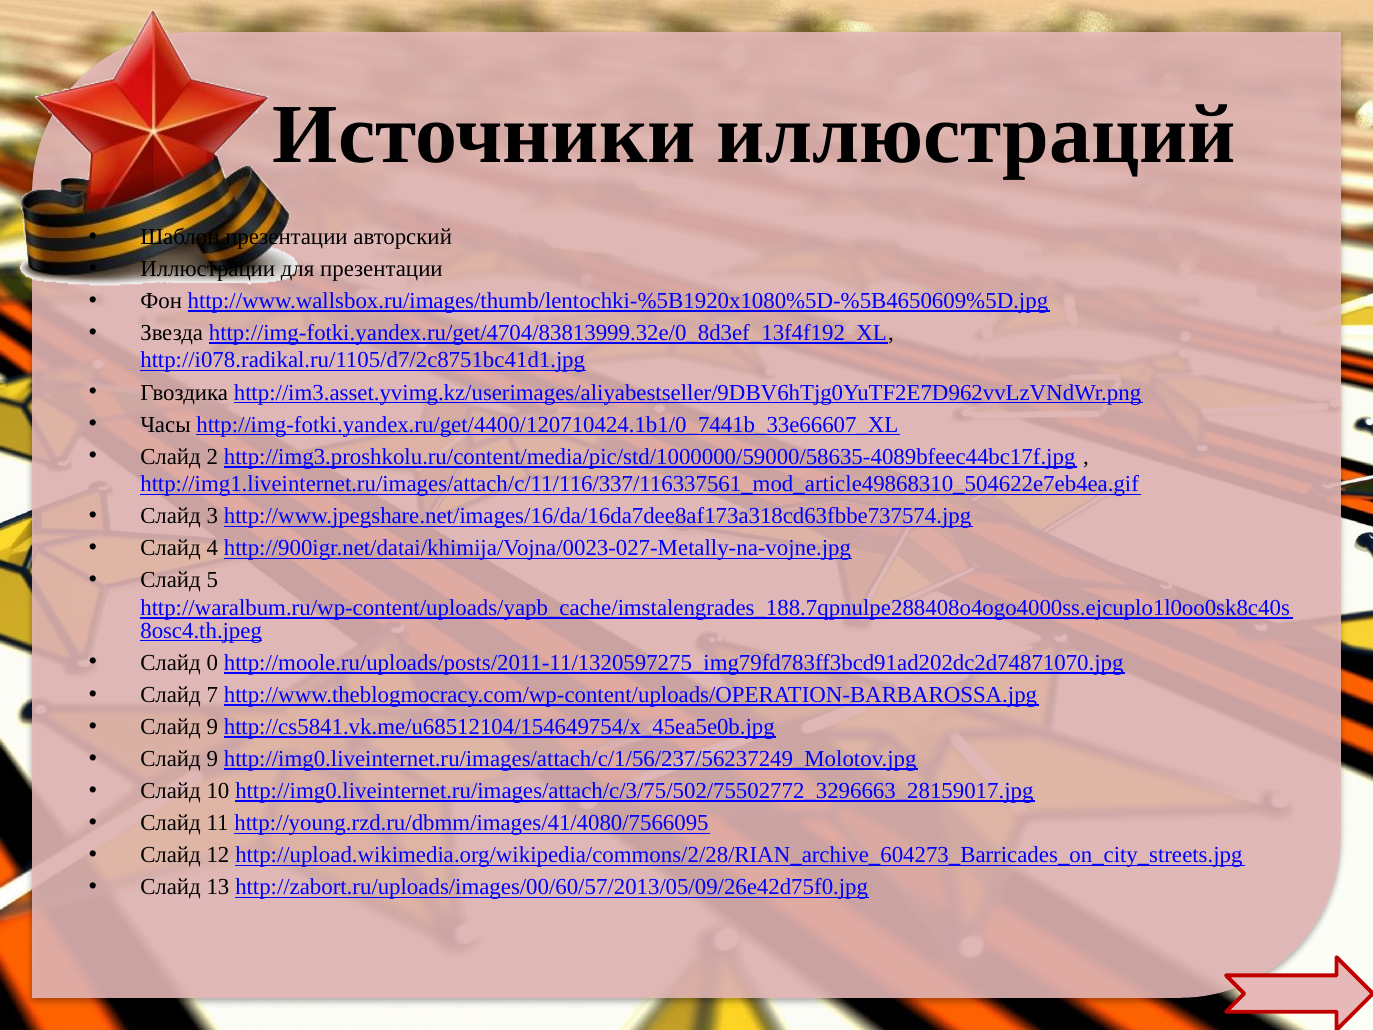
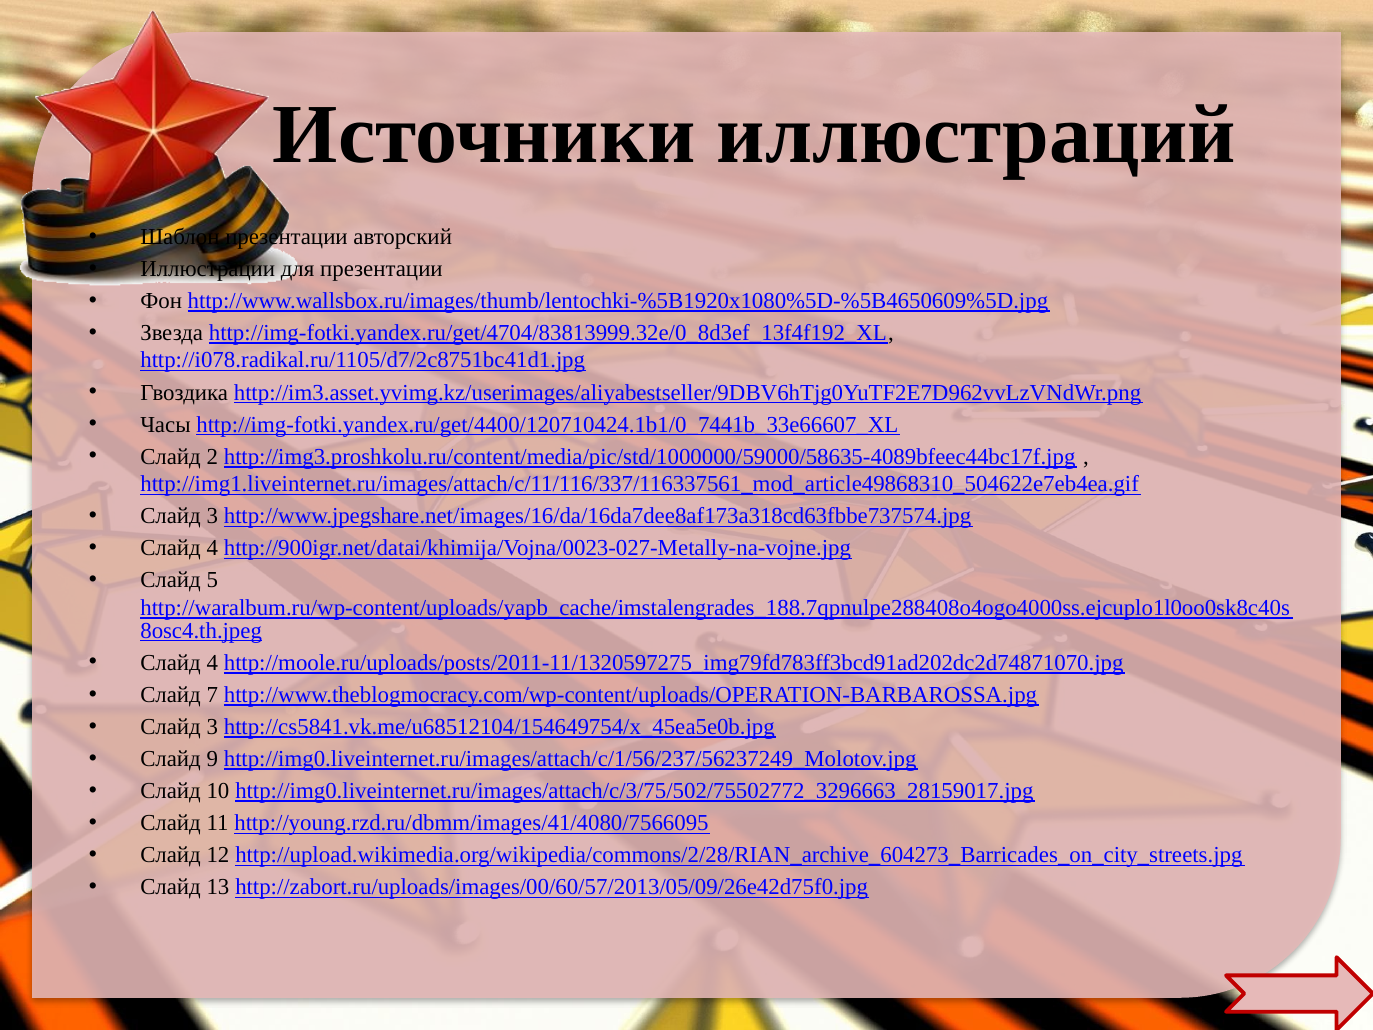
0 at (212, 663): 0 -> 4
9 at (212, 727): 9 -> 3
